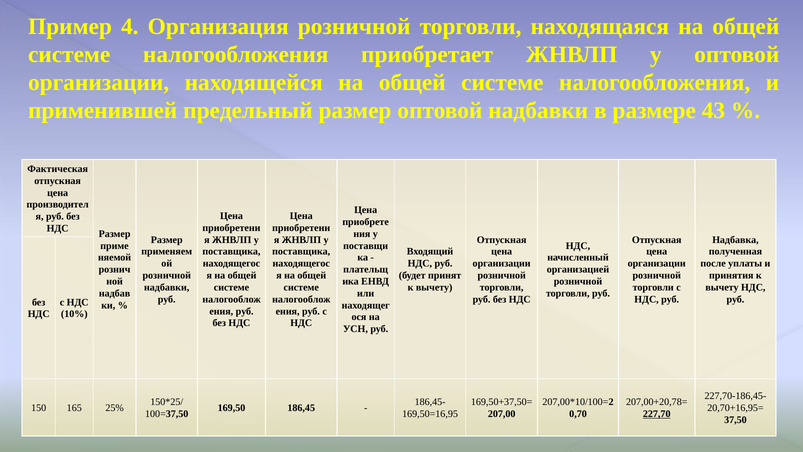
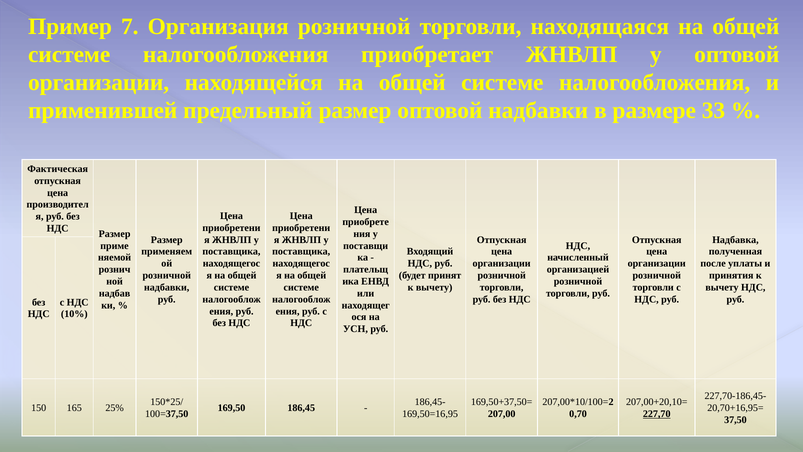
4: 4 -> 7
43: 43 -> 33
207,00+20,78=: 207,00+20,78= -> 207,00+20,10=
